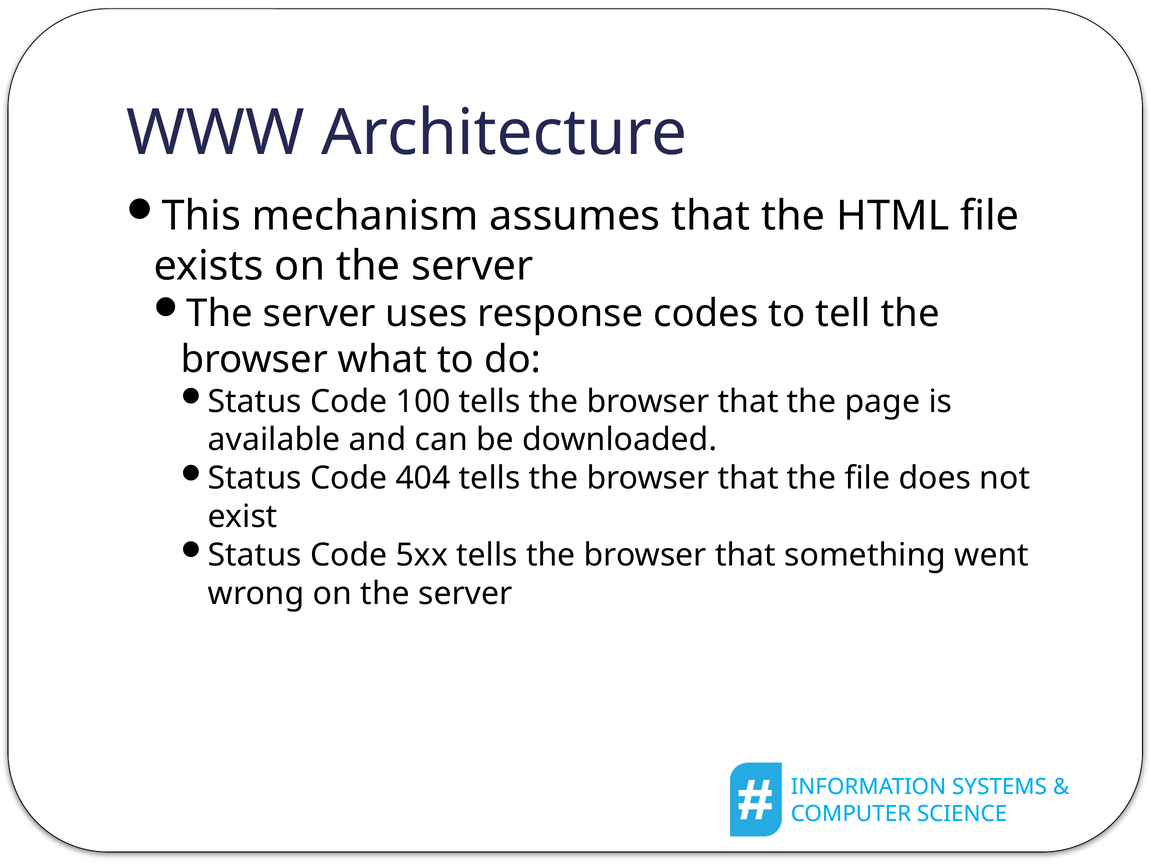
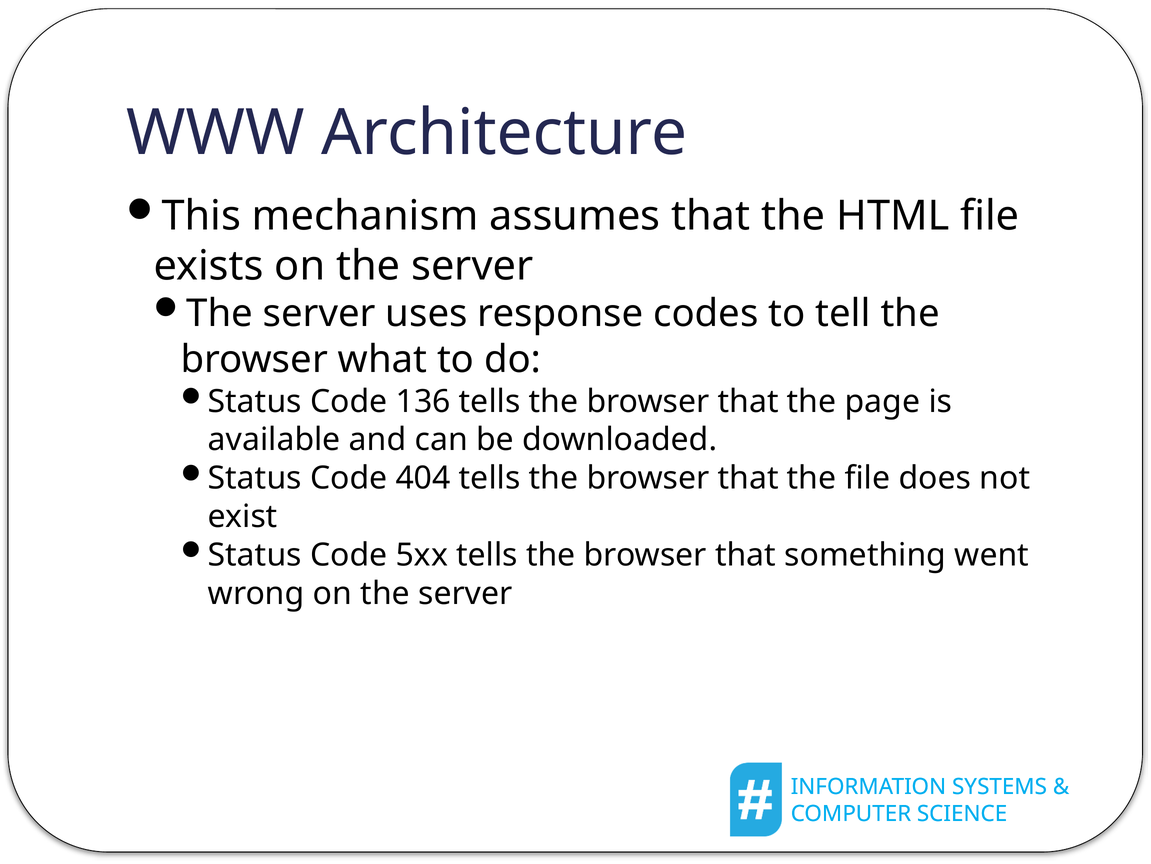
100: 100 -> 136
